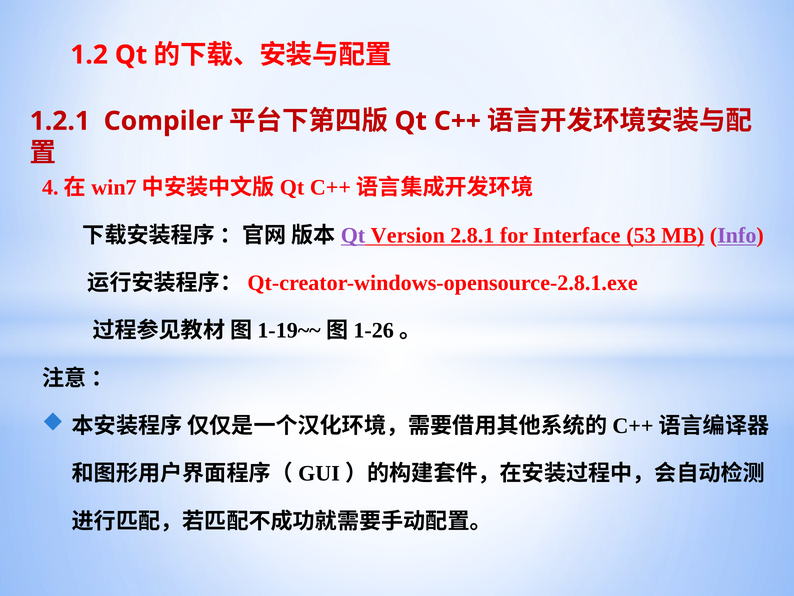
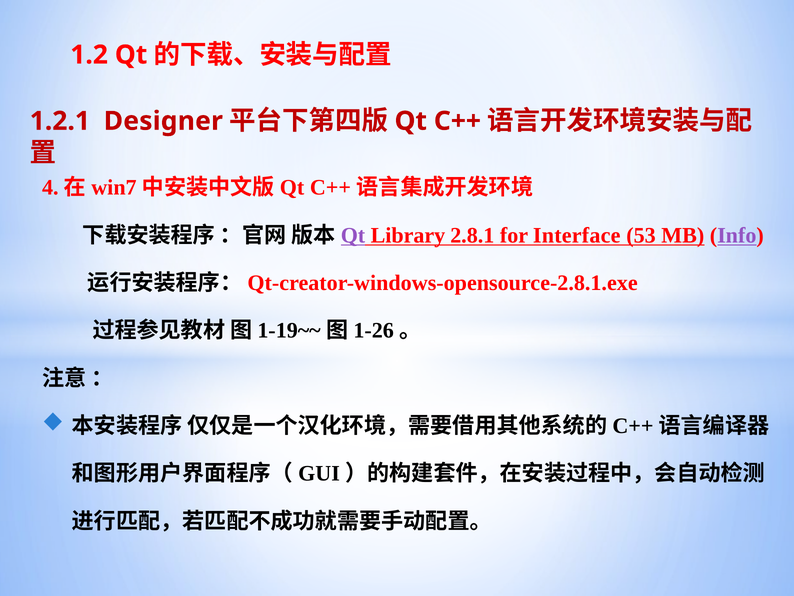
Compiler: Compiler -> Designer
Version: Version -> Library
